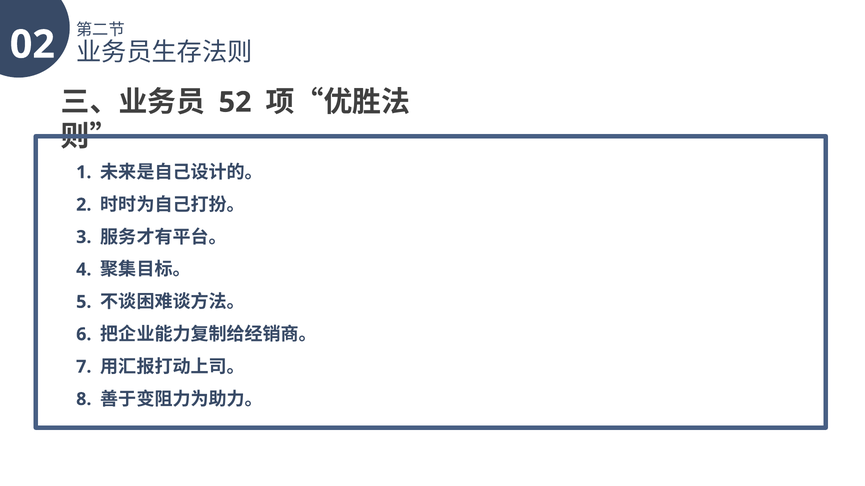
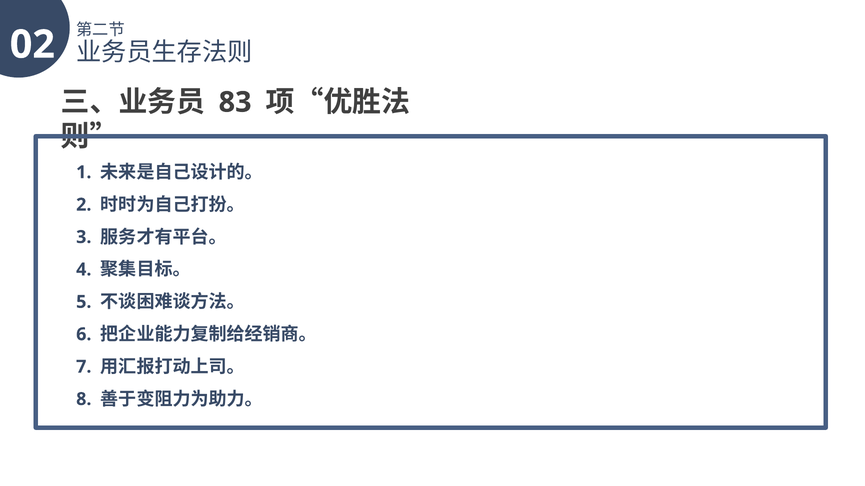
52: 52 -> 83
